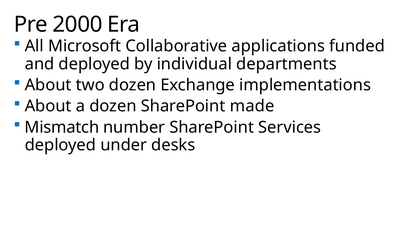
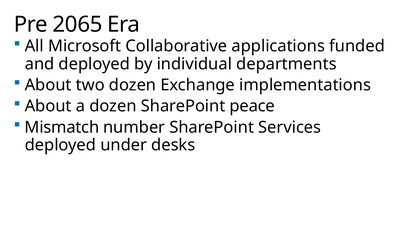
2000: 2000 -> 2065
made: made -> peace
